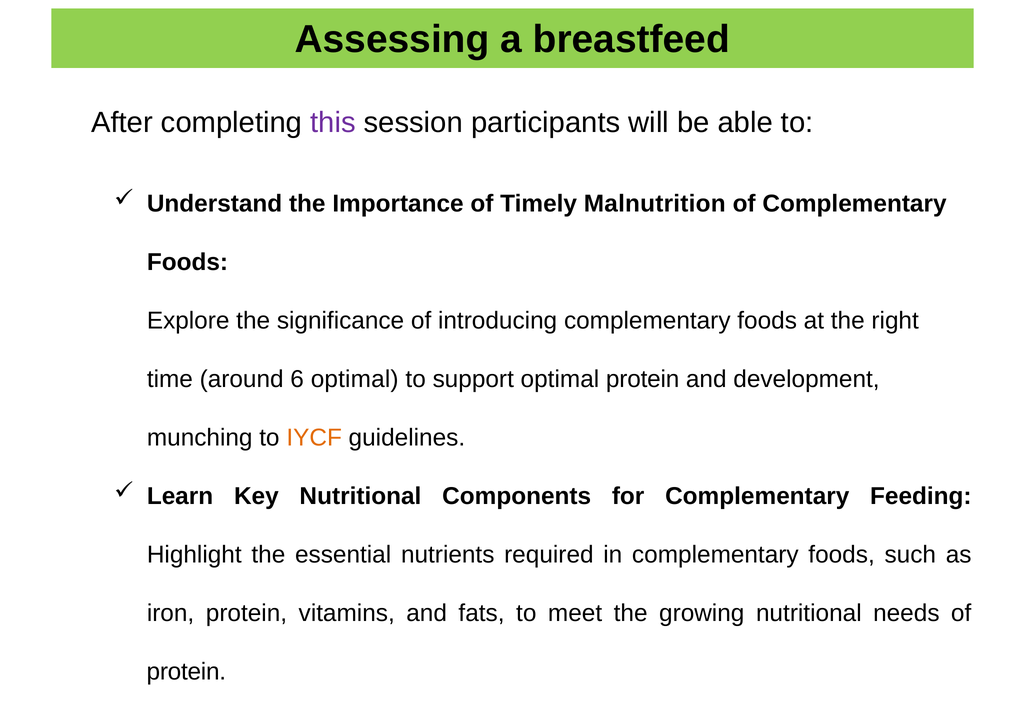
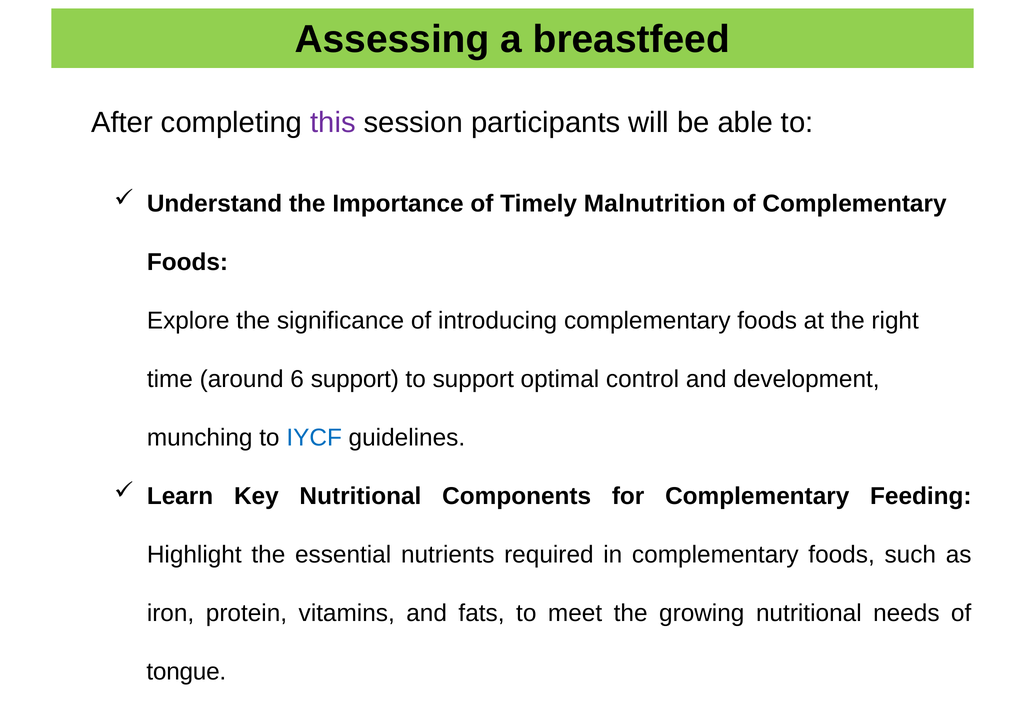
6 optimal: optimal -> support
optimal protein: protein -> control
IYCF colour: orange -> blue
protein at (186, 671): protein -> tongue
